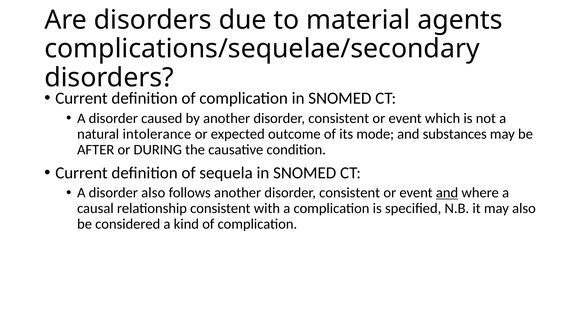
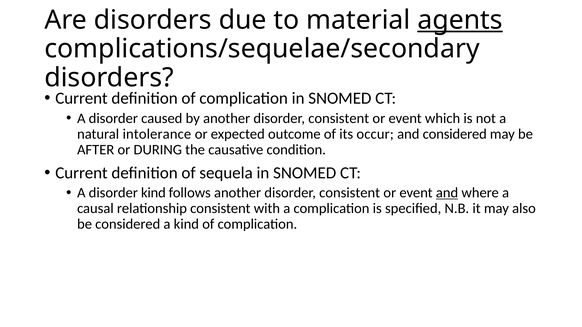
agents underline: none -> present
mode: mode -> occur
and substances: substances -> considered
disorder also: also -> kind
